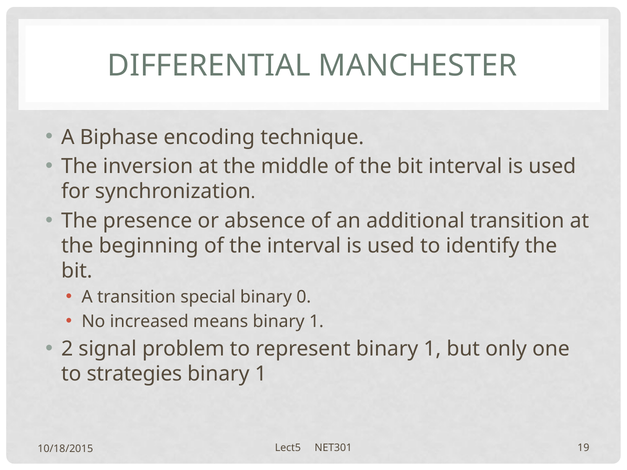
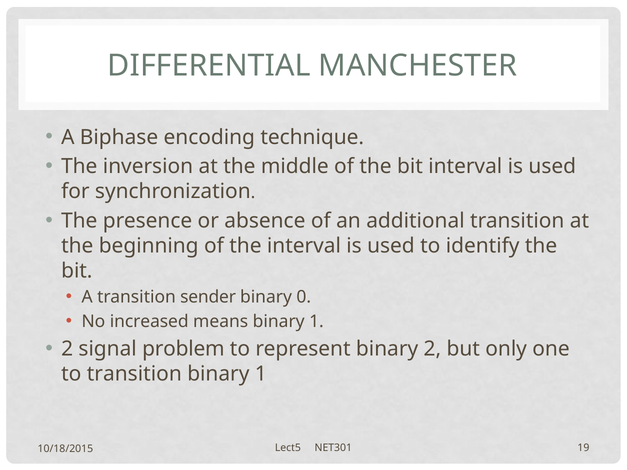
special: special -> sender
represent binary 1: 1 -> 2
to strategies: strategies -> transition
